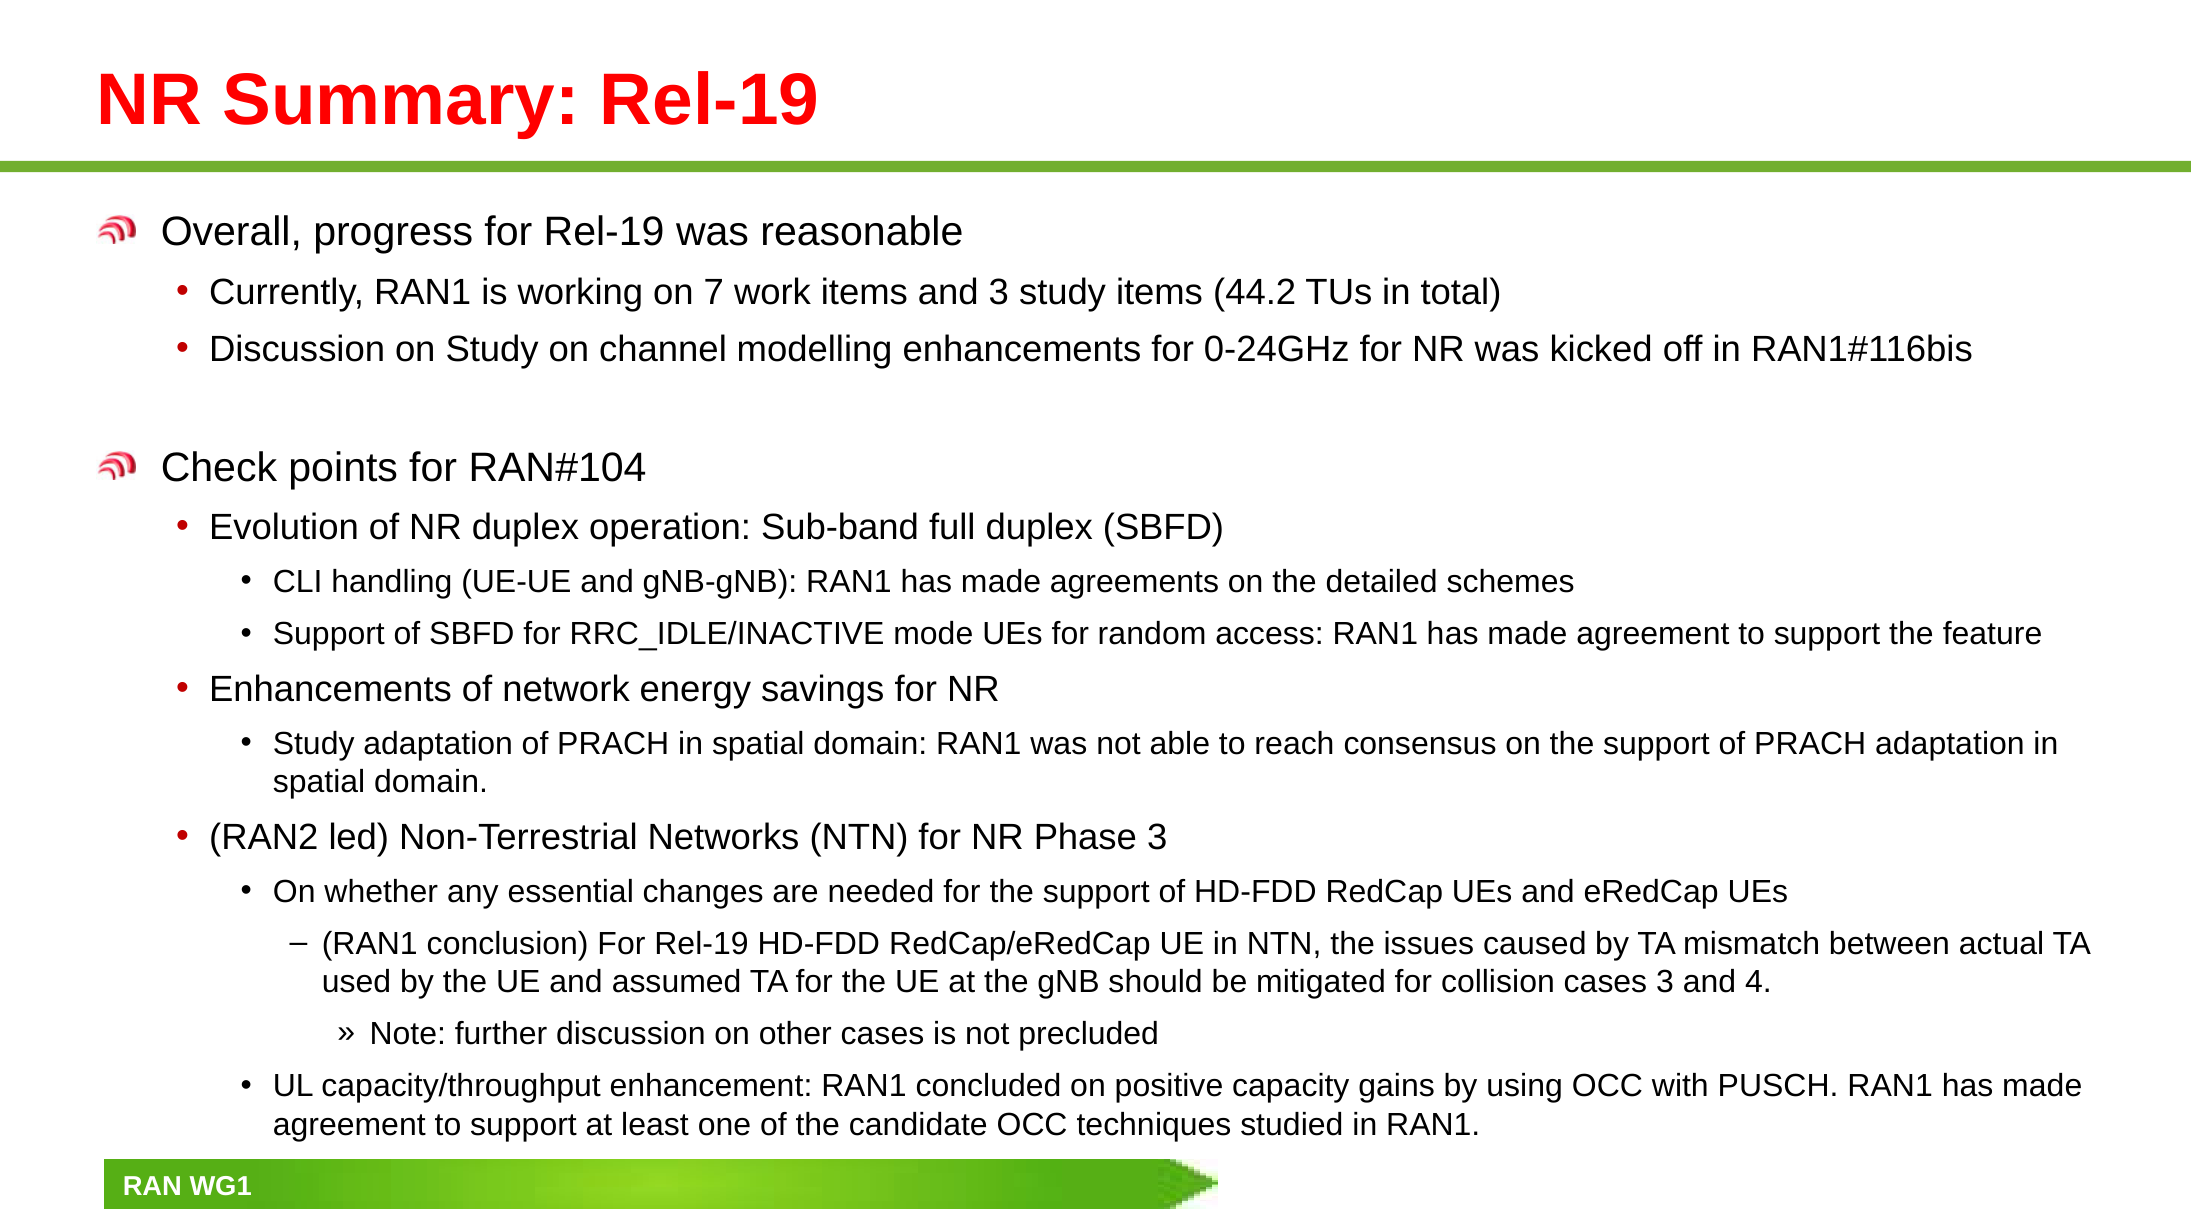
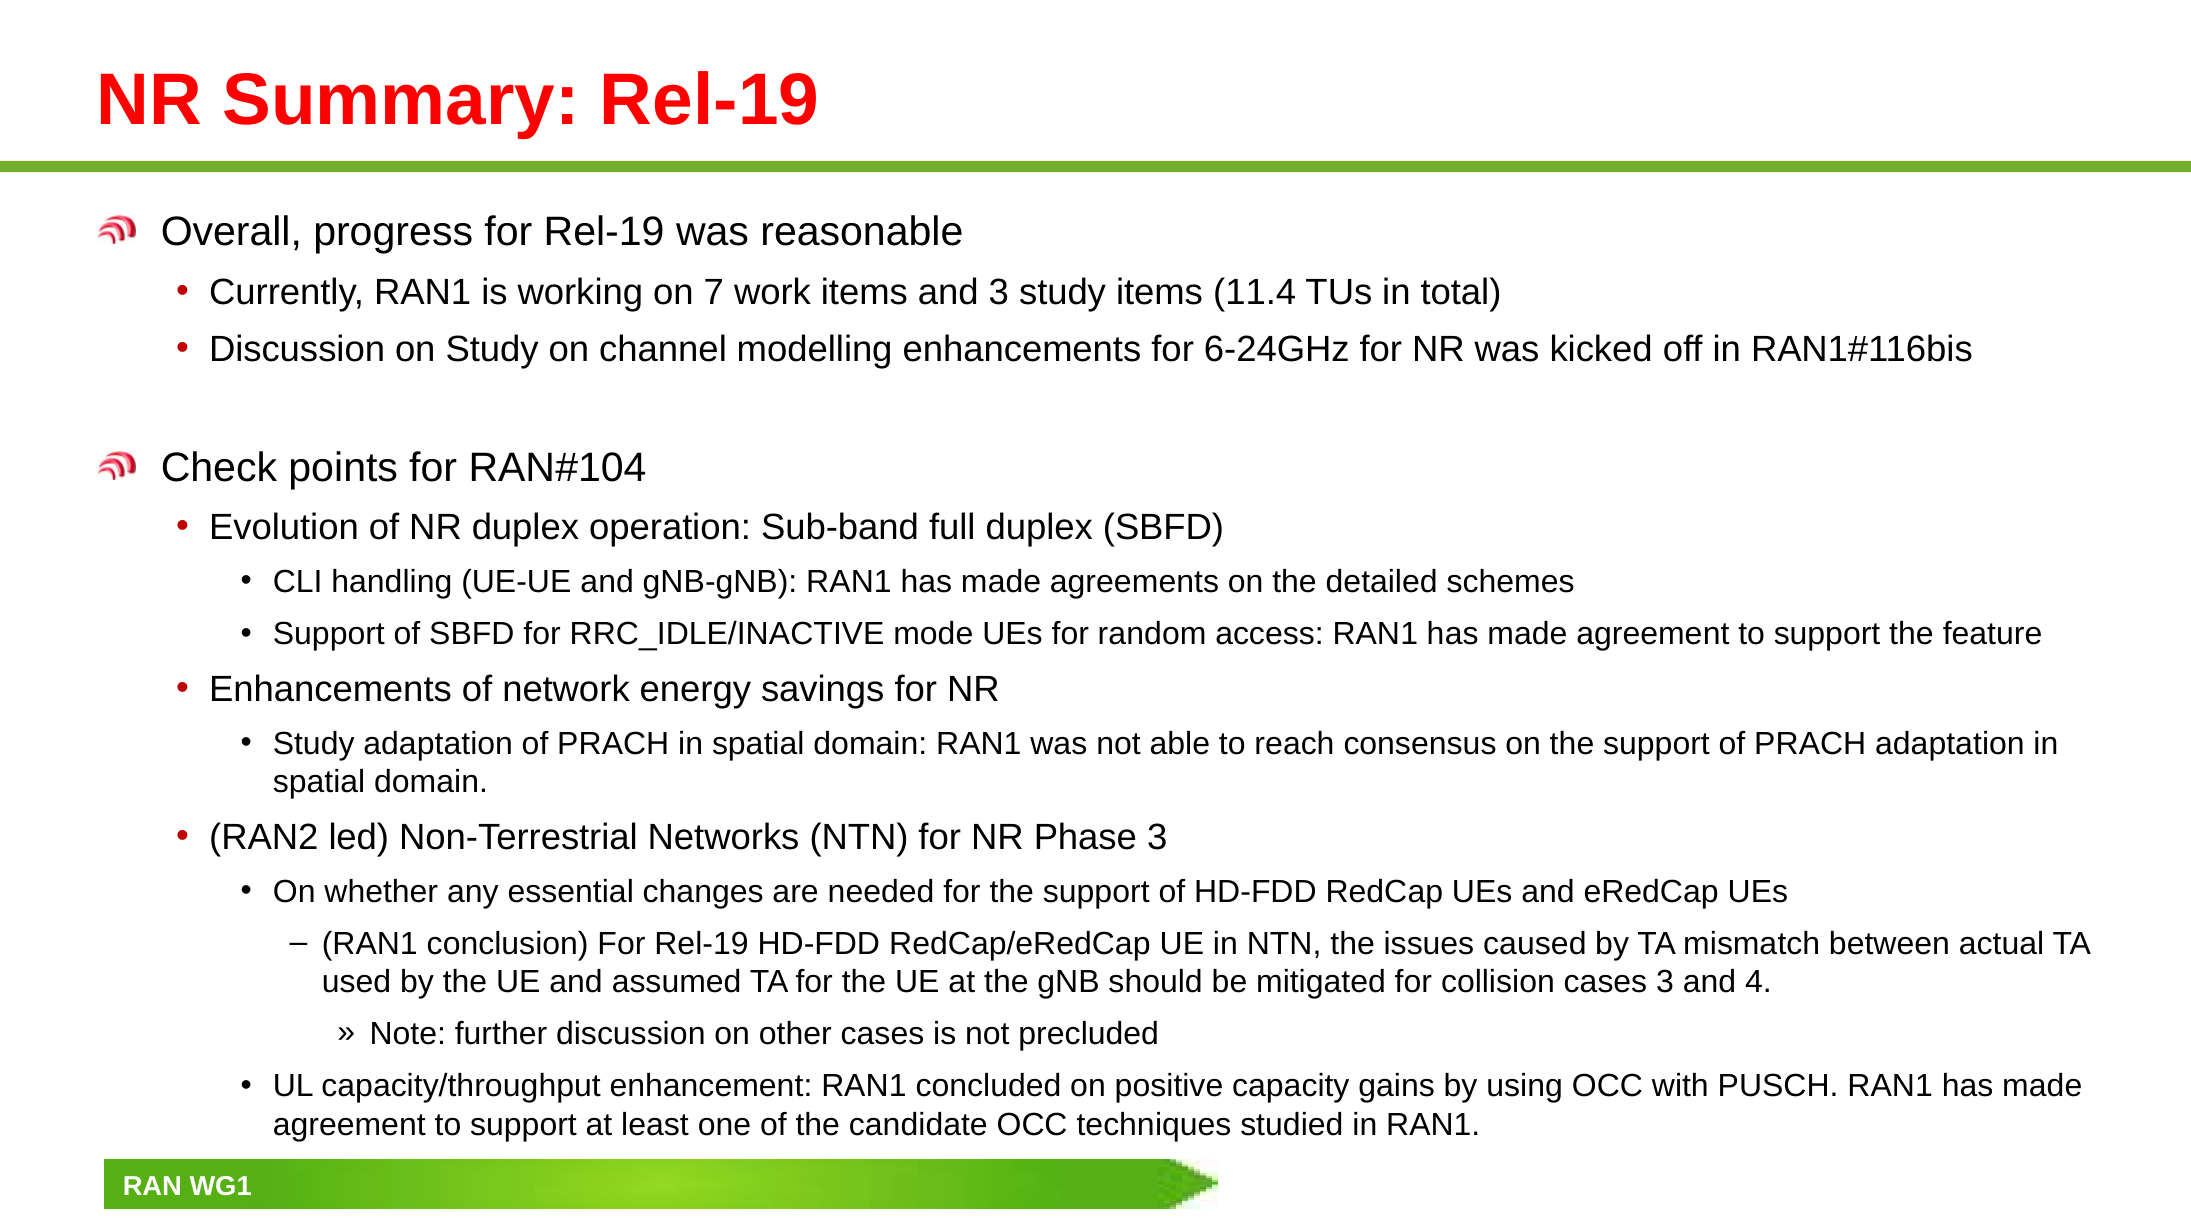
44.2: 44.2 -> 11.4
0-24GHz: 0-24GHz -> 6-24GHz
